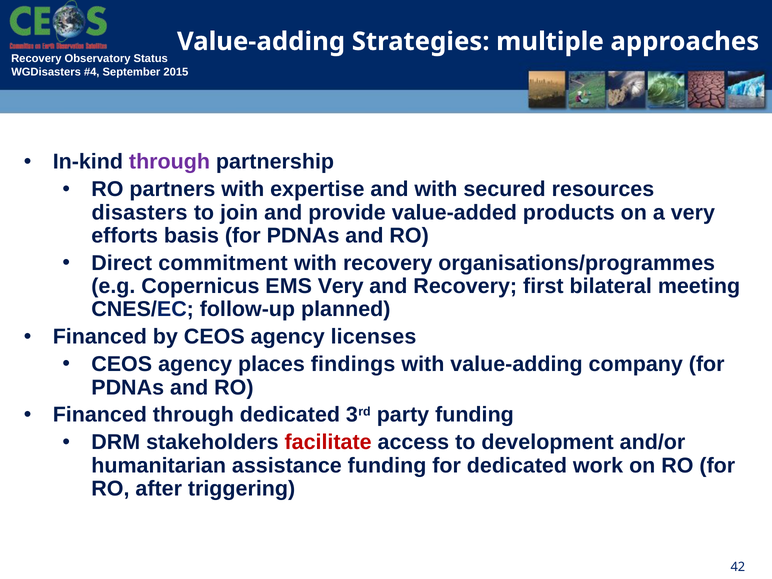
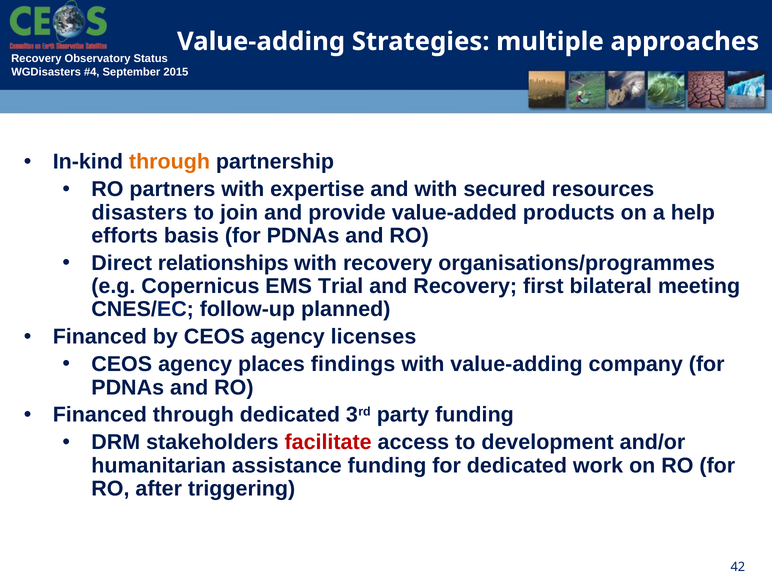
through at (169, 162) colour: purple -> orange
a very: very -> help
commitment: commitment -> relationships
EMS Very: Very -> Trial
